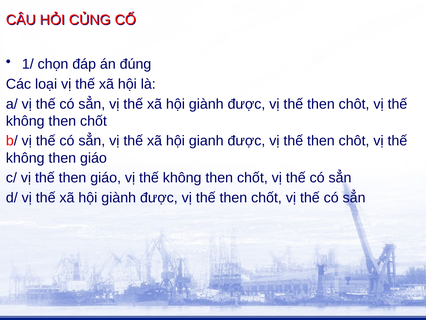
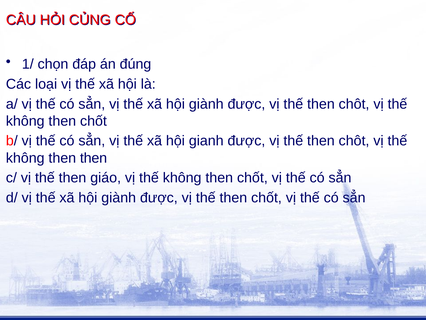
không then giáo: giáo -> then
